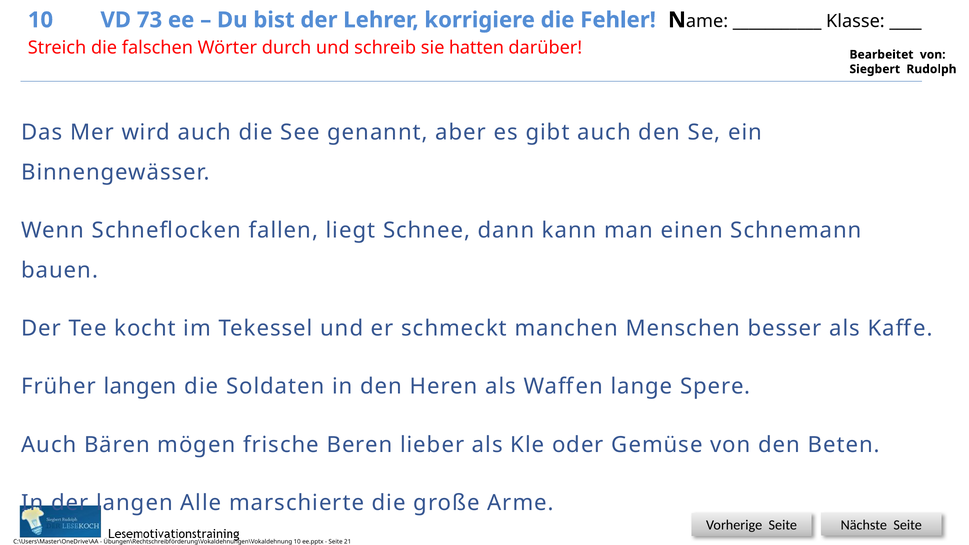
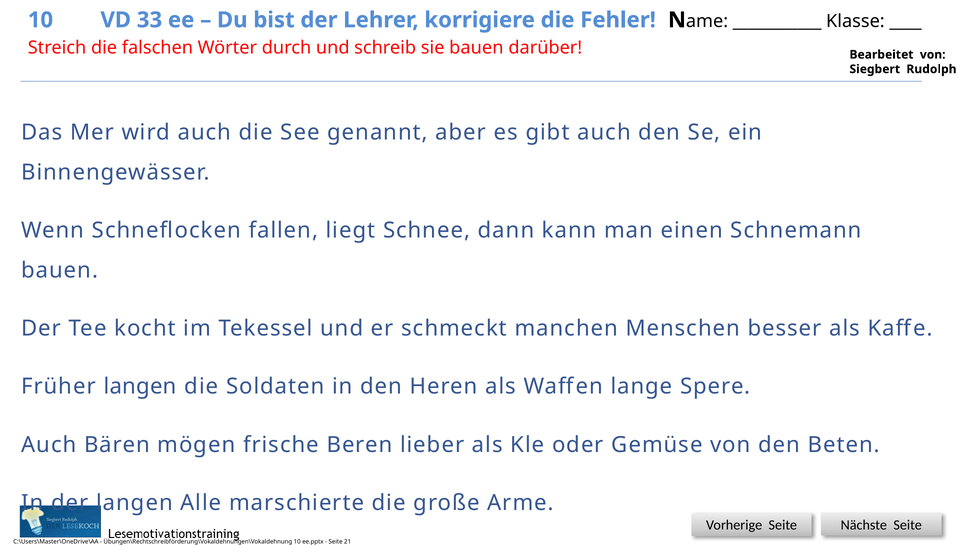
73: 73 -> 33
sie hatten: hatten -> bauen
